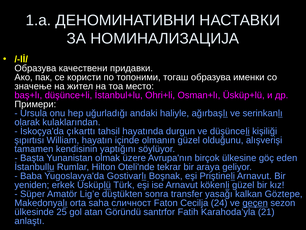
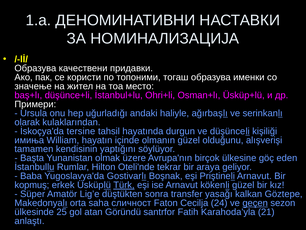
çıkarttı: çıkarttı -> tersine
şıpırtısı: şıpırtısı -> имиња
yeniden: yeniden -> kopmuş
Türk underline: none -> present
